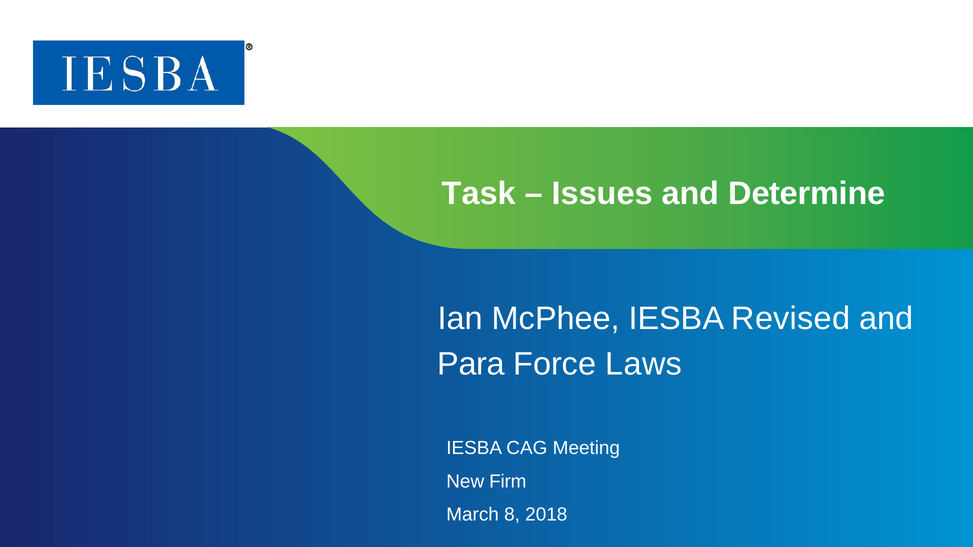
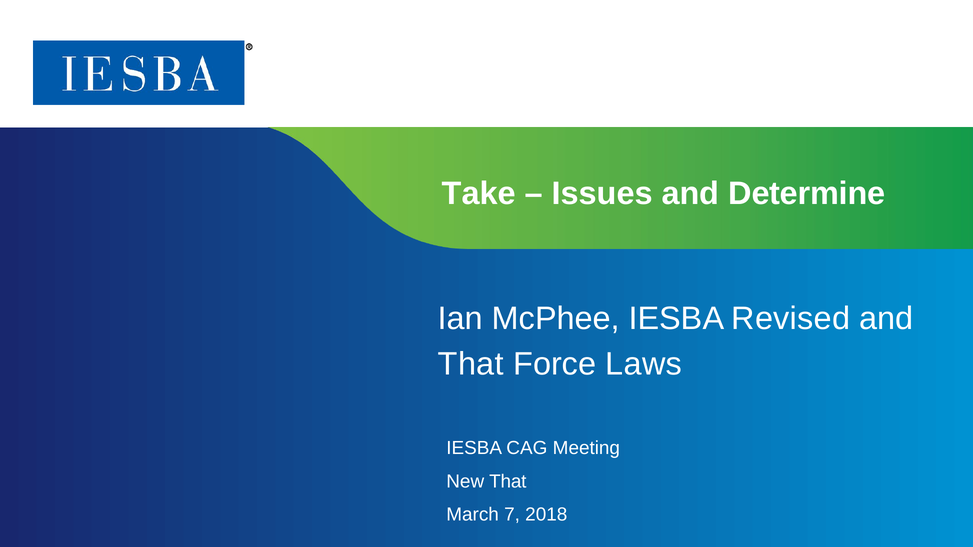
Task: Task -> Take
Para at (471, 364): Para -> That
New Firm: Firm -> That
8: 8 -> 7
